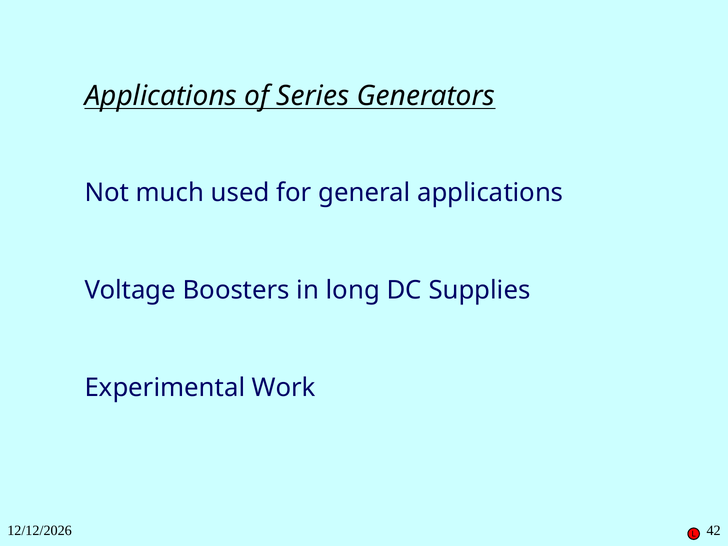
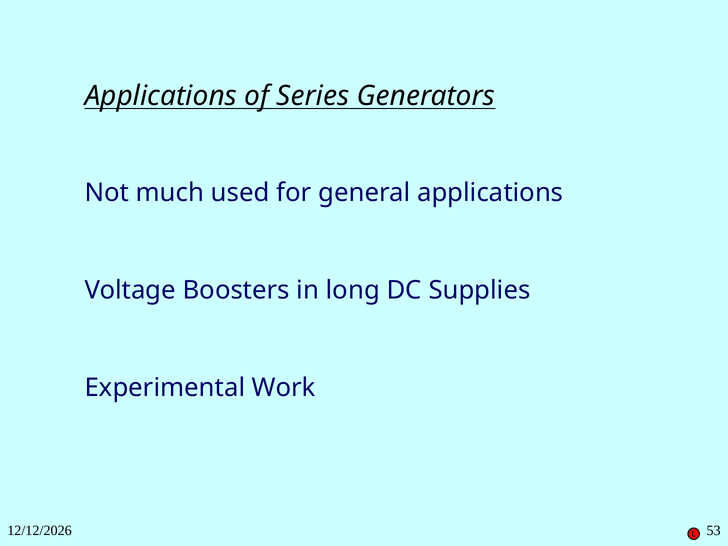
42: 42 -> 53
